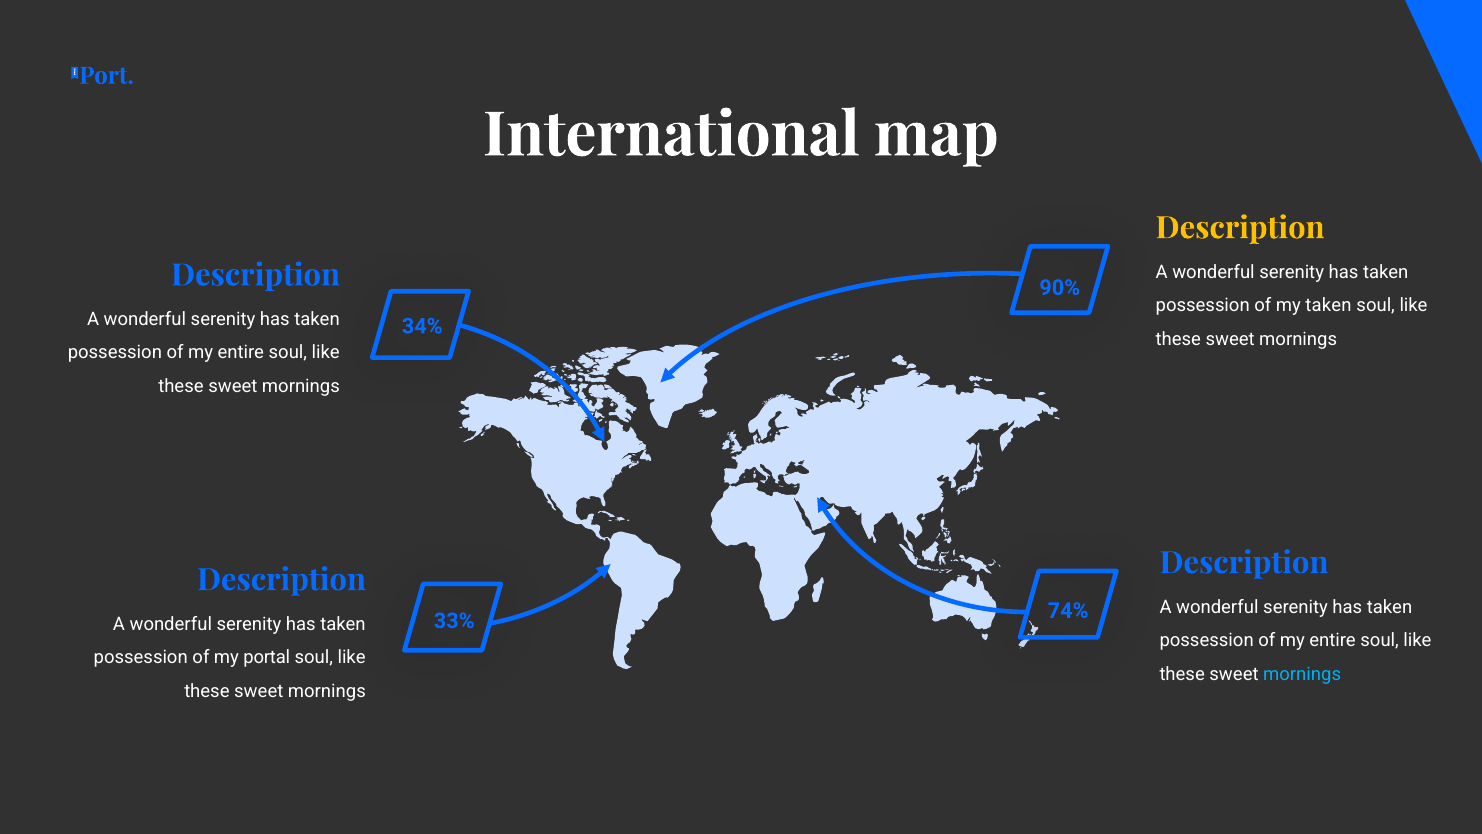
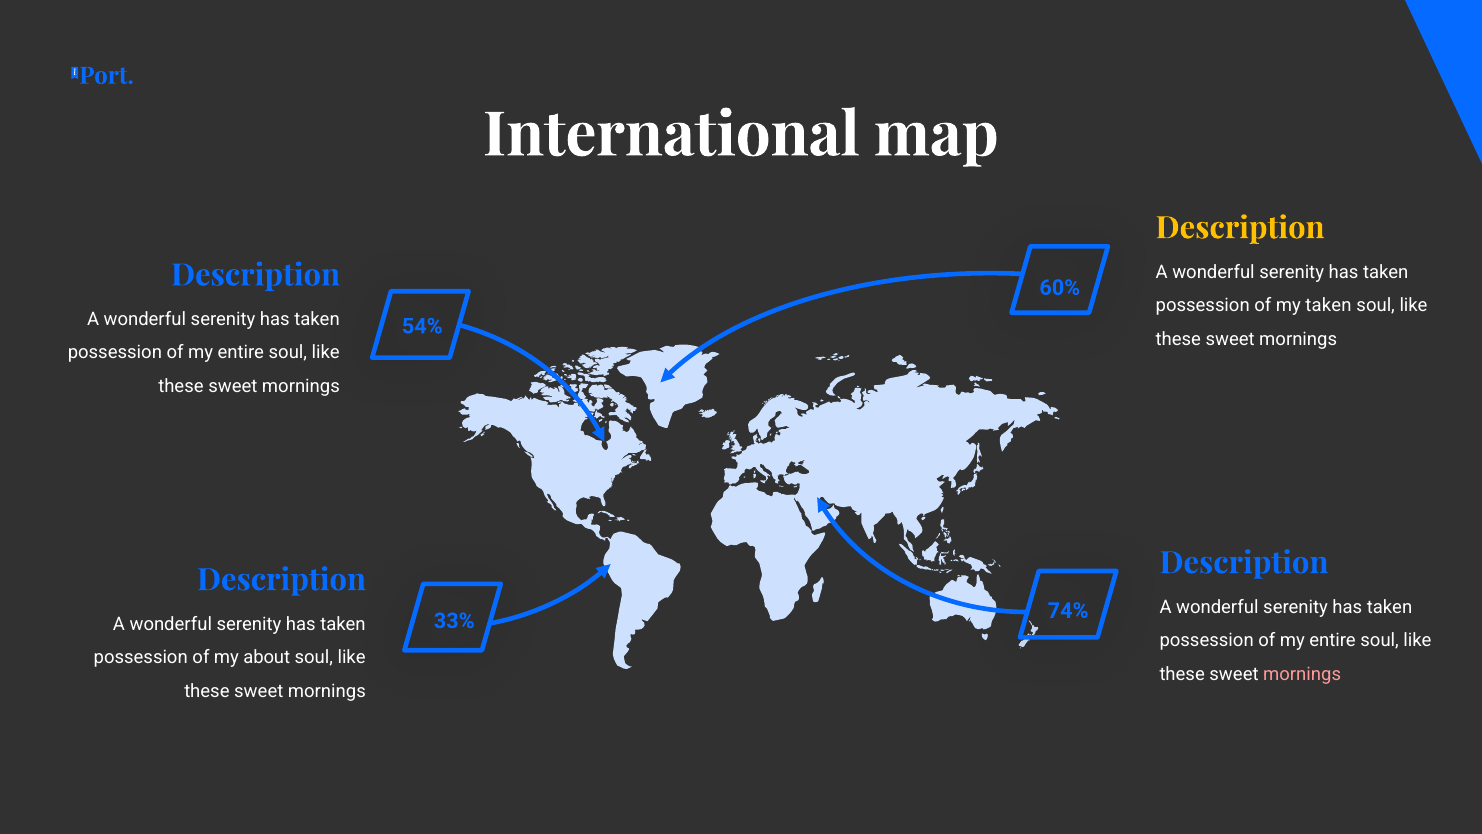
90%: 90% -> 60%
34%: 34% -> 54%
portal: portal -> about
mornings at (1302, 674) colour: light blue -> pink
